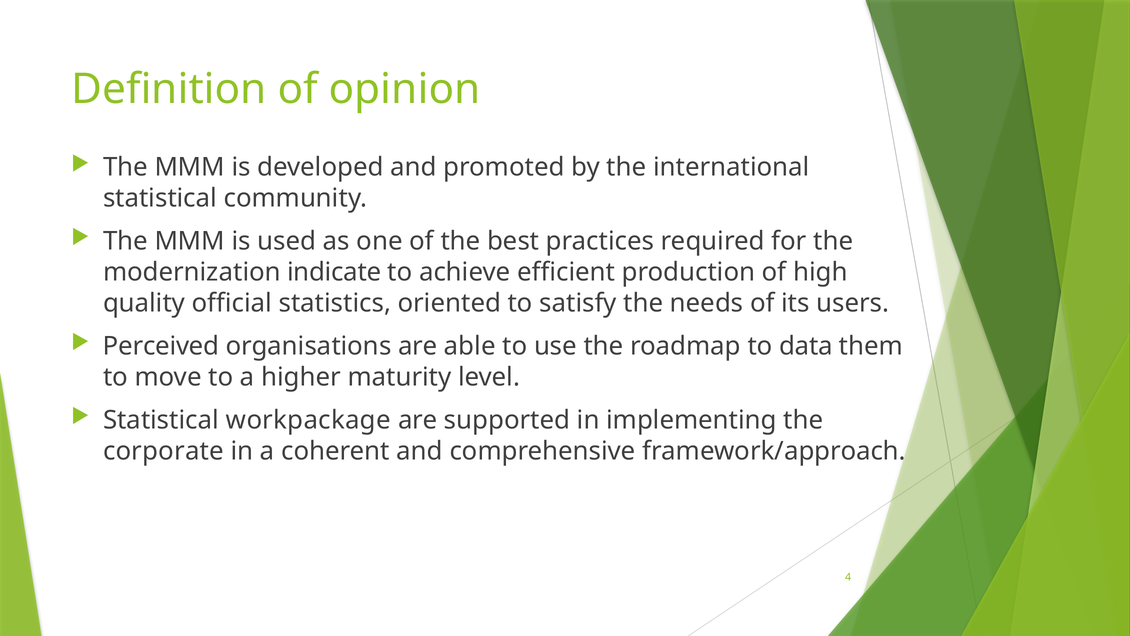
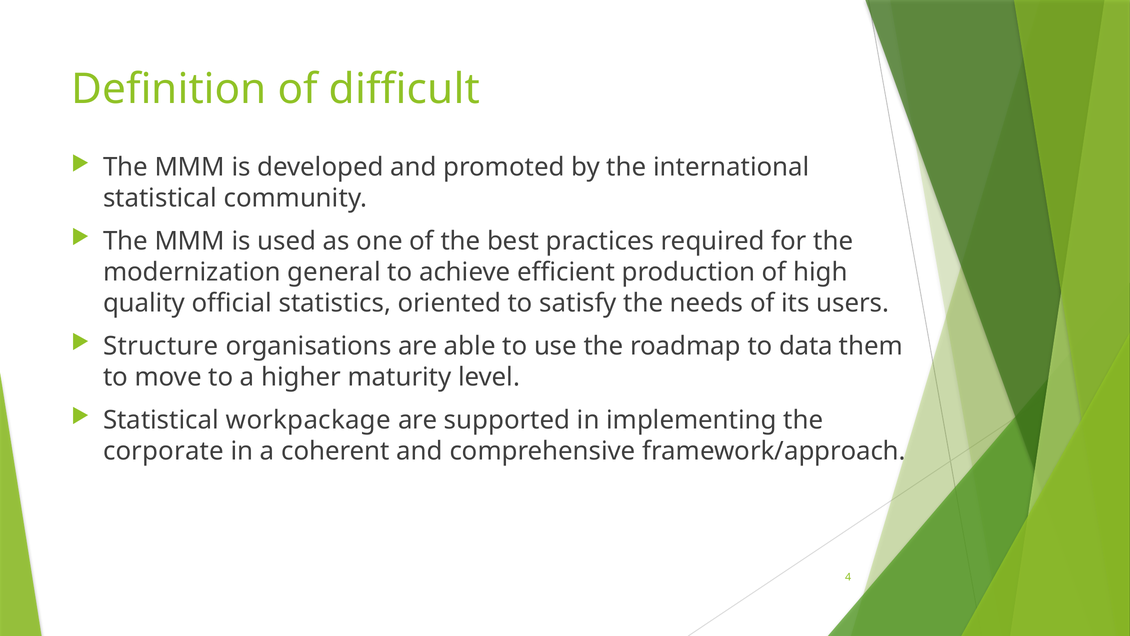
opinion: opinion -> difficult
indicate: indicate -> general
Perceived: Perceived -> Structure
